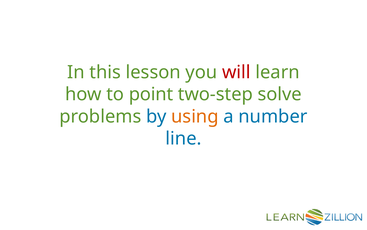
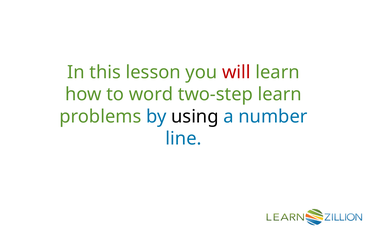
point: point -> word
two-step solve: solve -> learn
using colour: orange -> black
